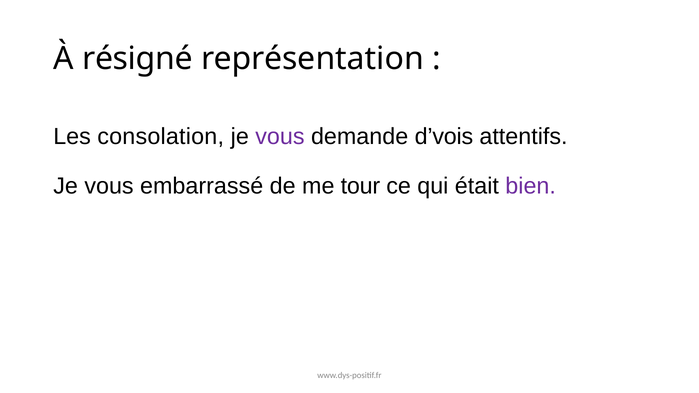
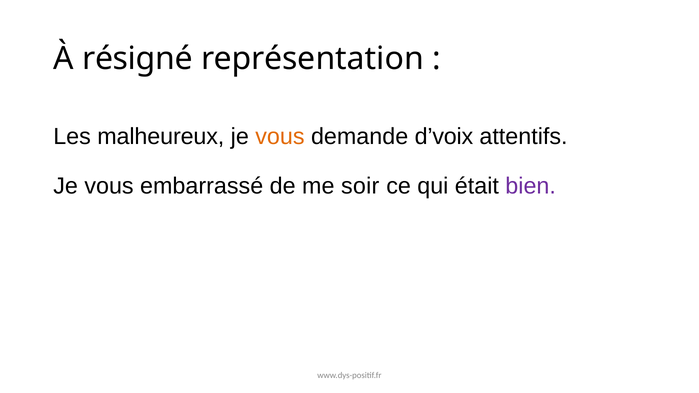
consolation: consolation -> malheureux
vous at (280, 137) colour: purple -> orange
d’vois: d’vois -> d’voix
tour: tour -> soir
